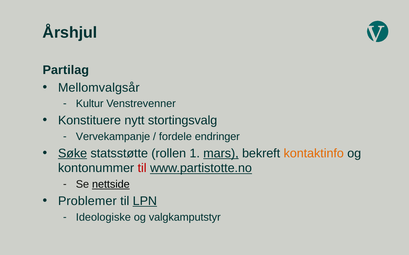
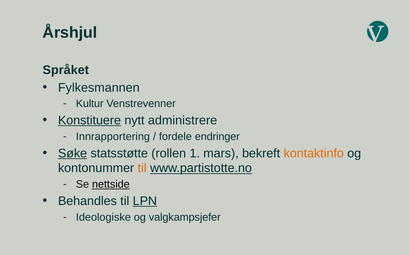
Partilag: Partilag -> Språket
Mellomvalgsår: Mellomvalgsår -> Fylkesmannen
Konstituere underline: none -> present
stortingsvalg: stortingsvalg -> administrere
Vervekampanje: Vervekampanje -> Innrapportering
mars underline: present -> none
til at (142, 169) colour: red -> orange
Problemer: Problemer -> Behandles
valgkamputstyr: valgkamputstyr -> valgkampsjefer
